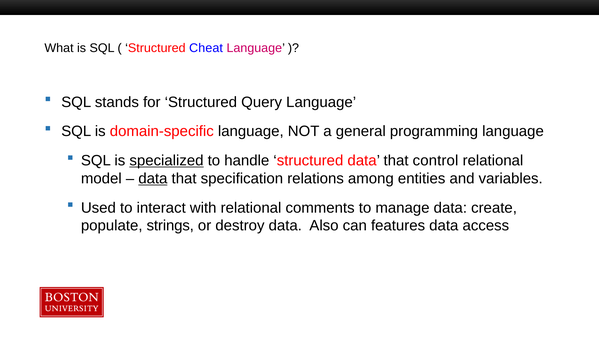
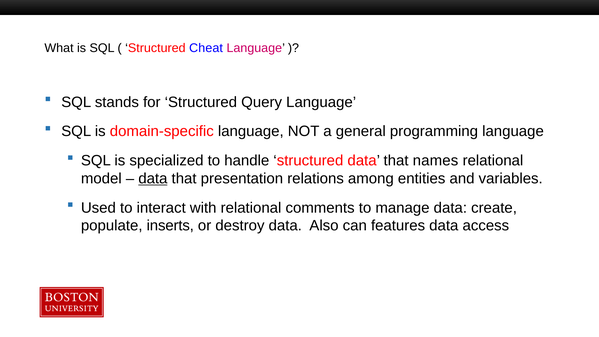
specialized underline: present -> none
control: control -> names
specification: specification -> presentation
strings: strings -> inserts
